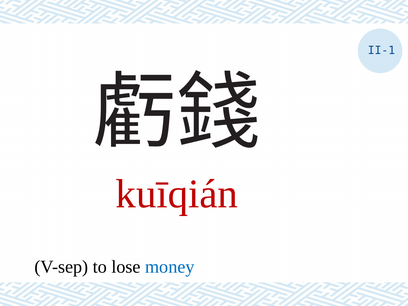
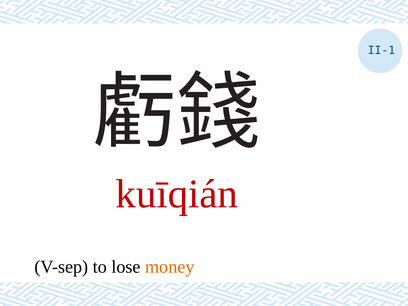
money colour: blue -> orange
